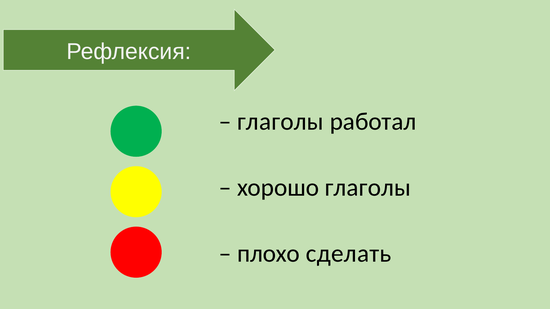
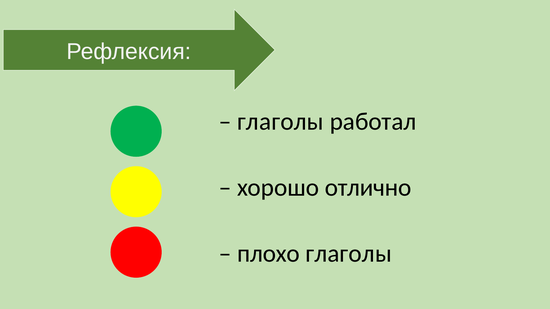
хорошо глаголы: глаголы -> отлично
плохо сделать: сделать -> глаголы
